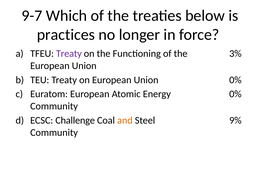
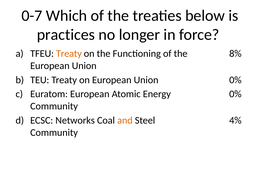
9-7: 9-7 -> 0-7
Treaty at (69, 54) colour: purple -> orange
3%: 3% -> 8%
Challenge: Challenge -> Networks
9%: 9% -> 4%
